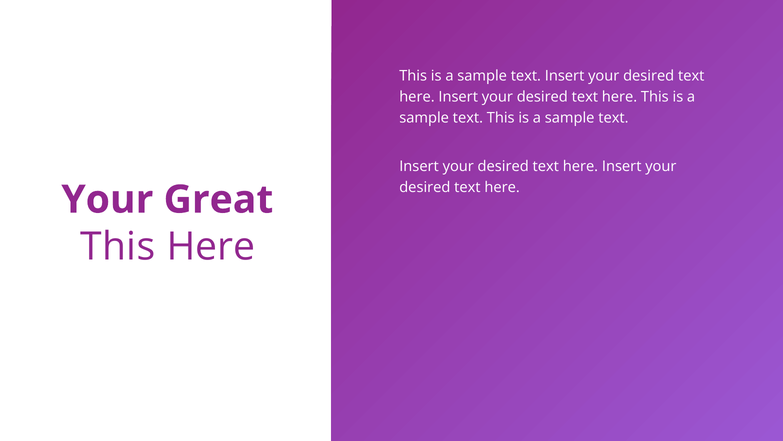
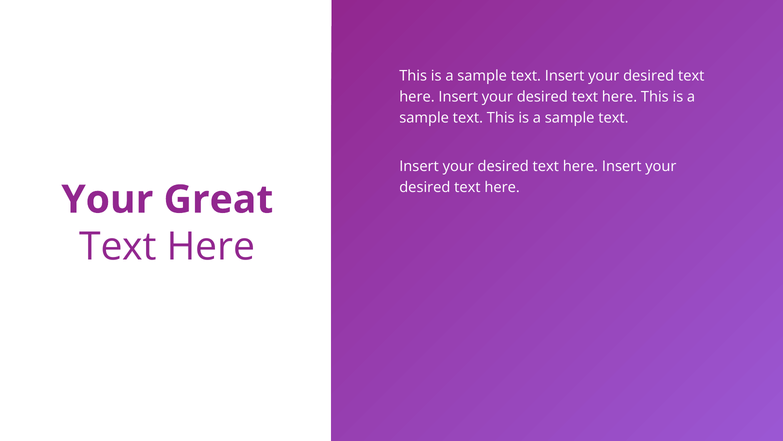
This at (118, 246): This -> Text
